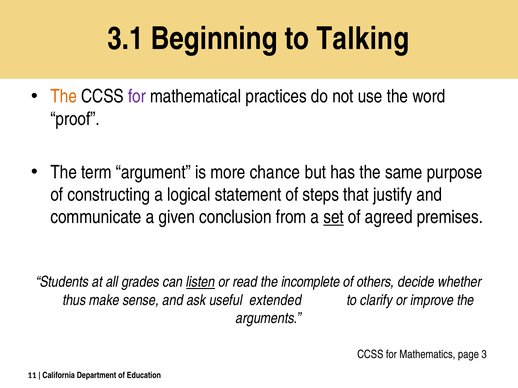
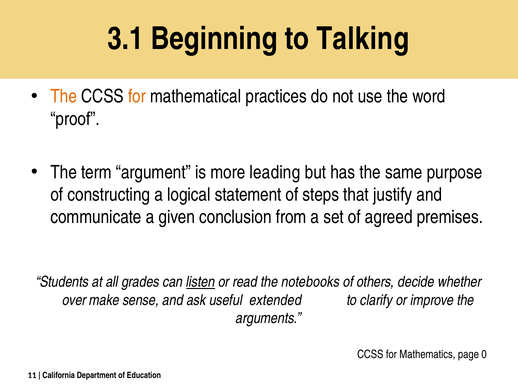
for at (137, 97) colour: purple -> orange
chance: chance -> leading
set underline: present -> none
incomplete: incomplete -> notebooks
thus: thus -> over
3: 3 -> 0
